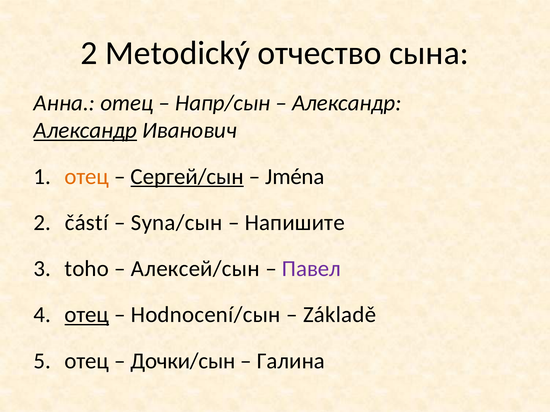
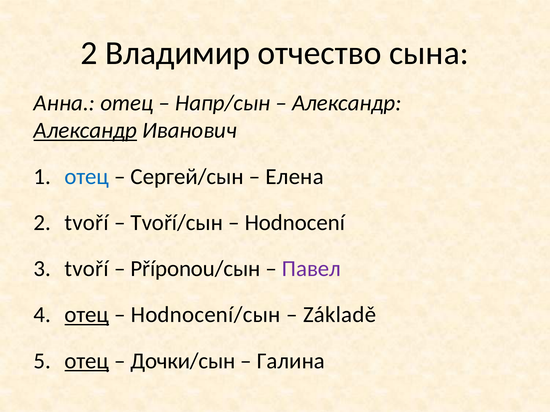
Metodický: Metodický -> Владимир
отец at (87, 177) colour: orange -> blue
Сергей/сын underline: present -> none
Jména: Jména -> Елена
2 částí: částí -> tvoří
Syna/сын: Syna/сын -> Tvoří/сын
Напишите: Напишите -> Hodnocení
toho at (87, 269): toho -> tvoří
Алексей/сын: Алексей/сын -> Příponou/сын
отец at (87, 361) underline: none -> present
